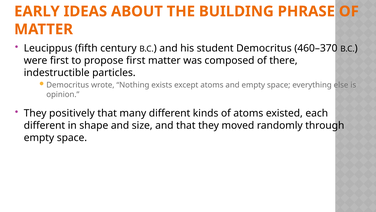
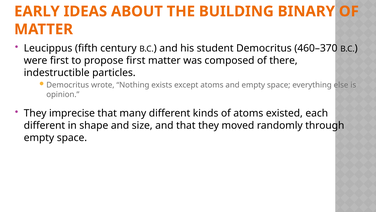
PHRASE: PHRASE -> BINARY
positively: positively -> imprecise
